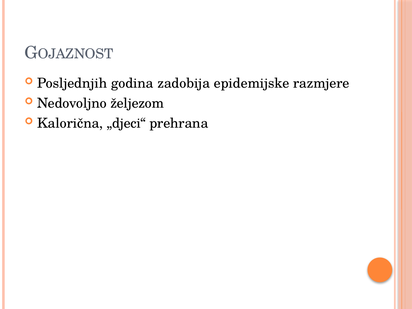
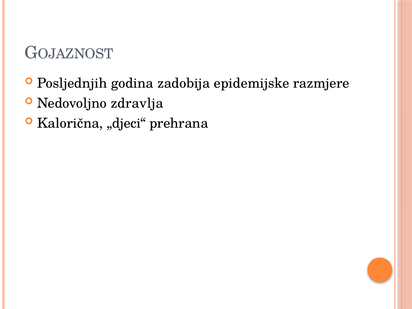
željezom: željezom -> zdravlja
